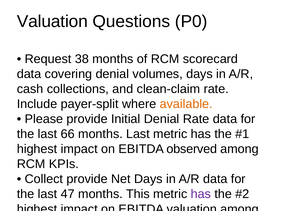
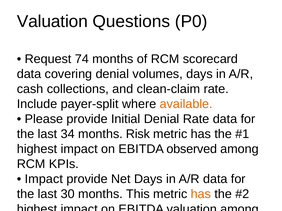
38: 38 -> 74
66: 66 -> 34
months Last: Last -> Risk
Collect at (44, 179): Collect -> Impact
47: 47 -> 30
has at (201, 195) colour: purple -> orange
